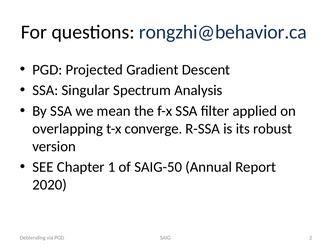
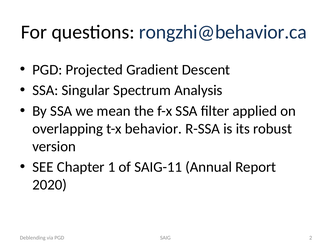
converge: converge -> behavior
SAIG-50: SAIG-50 -> SAIG-11
